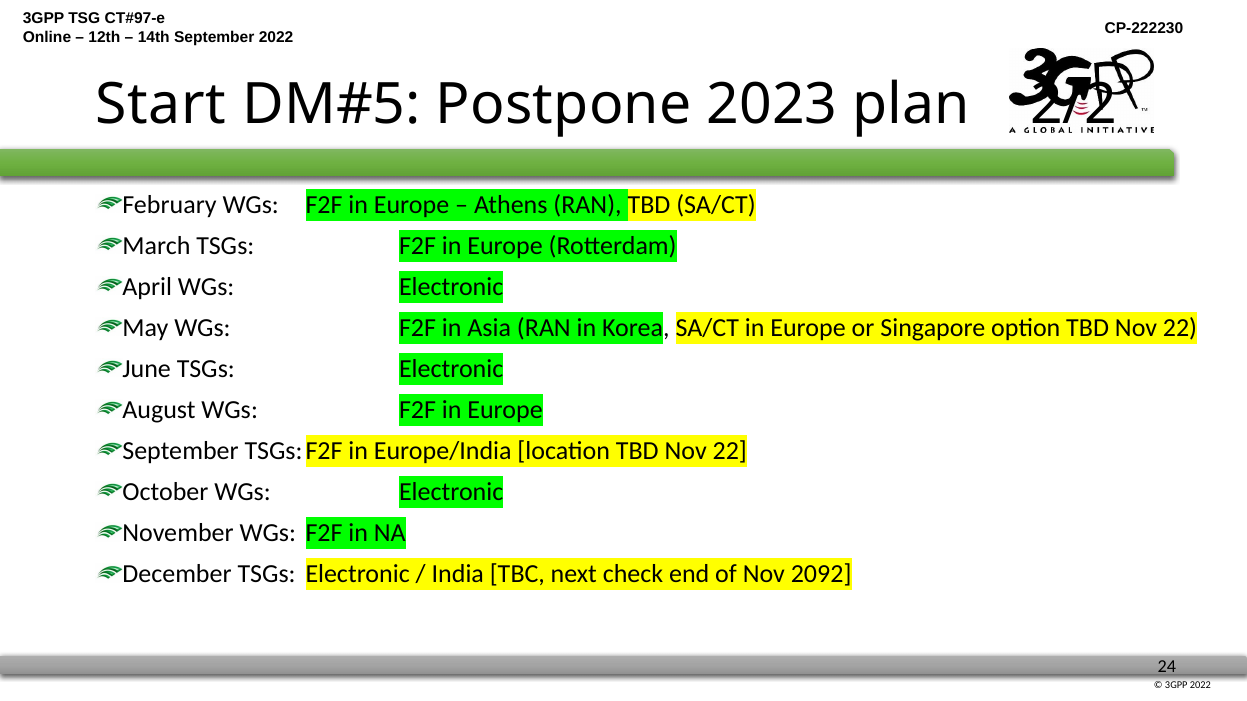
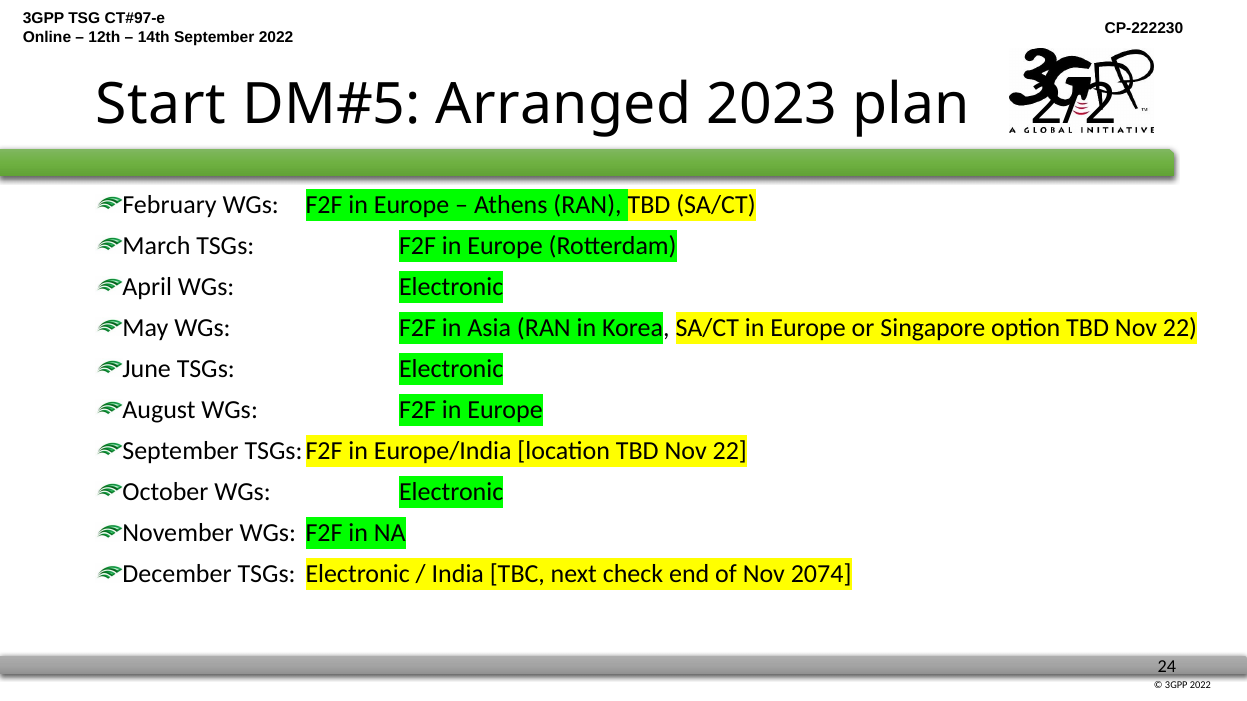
Postpone: Postpone -> Arranged
2092: 2092 -> 2074
